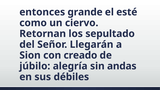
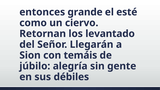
sepultado: sepultado -> levantado
creado: creado -> temáis
andas: andas -> gente
